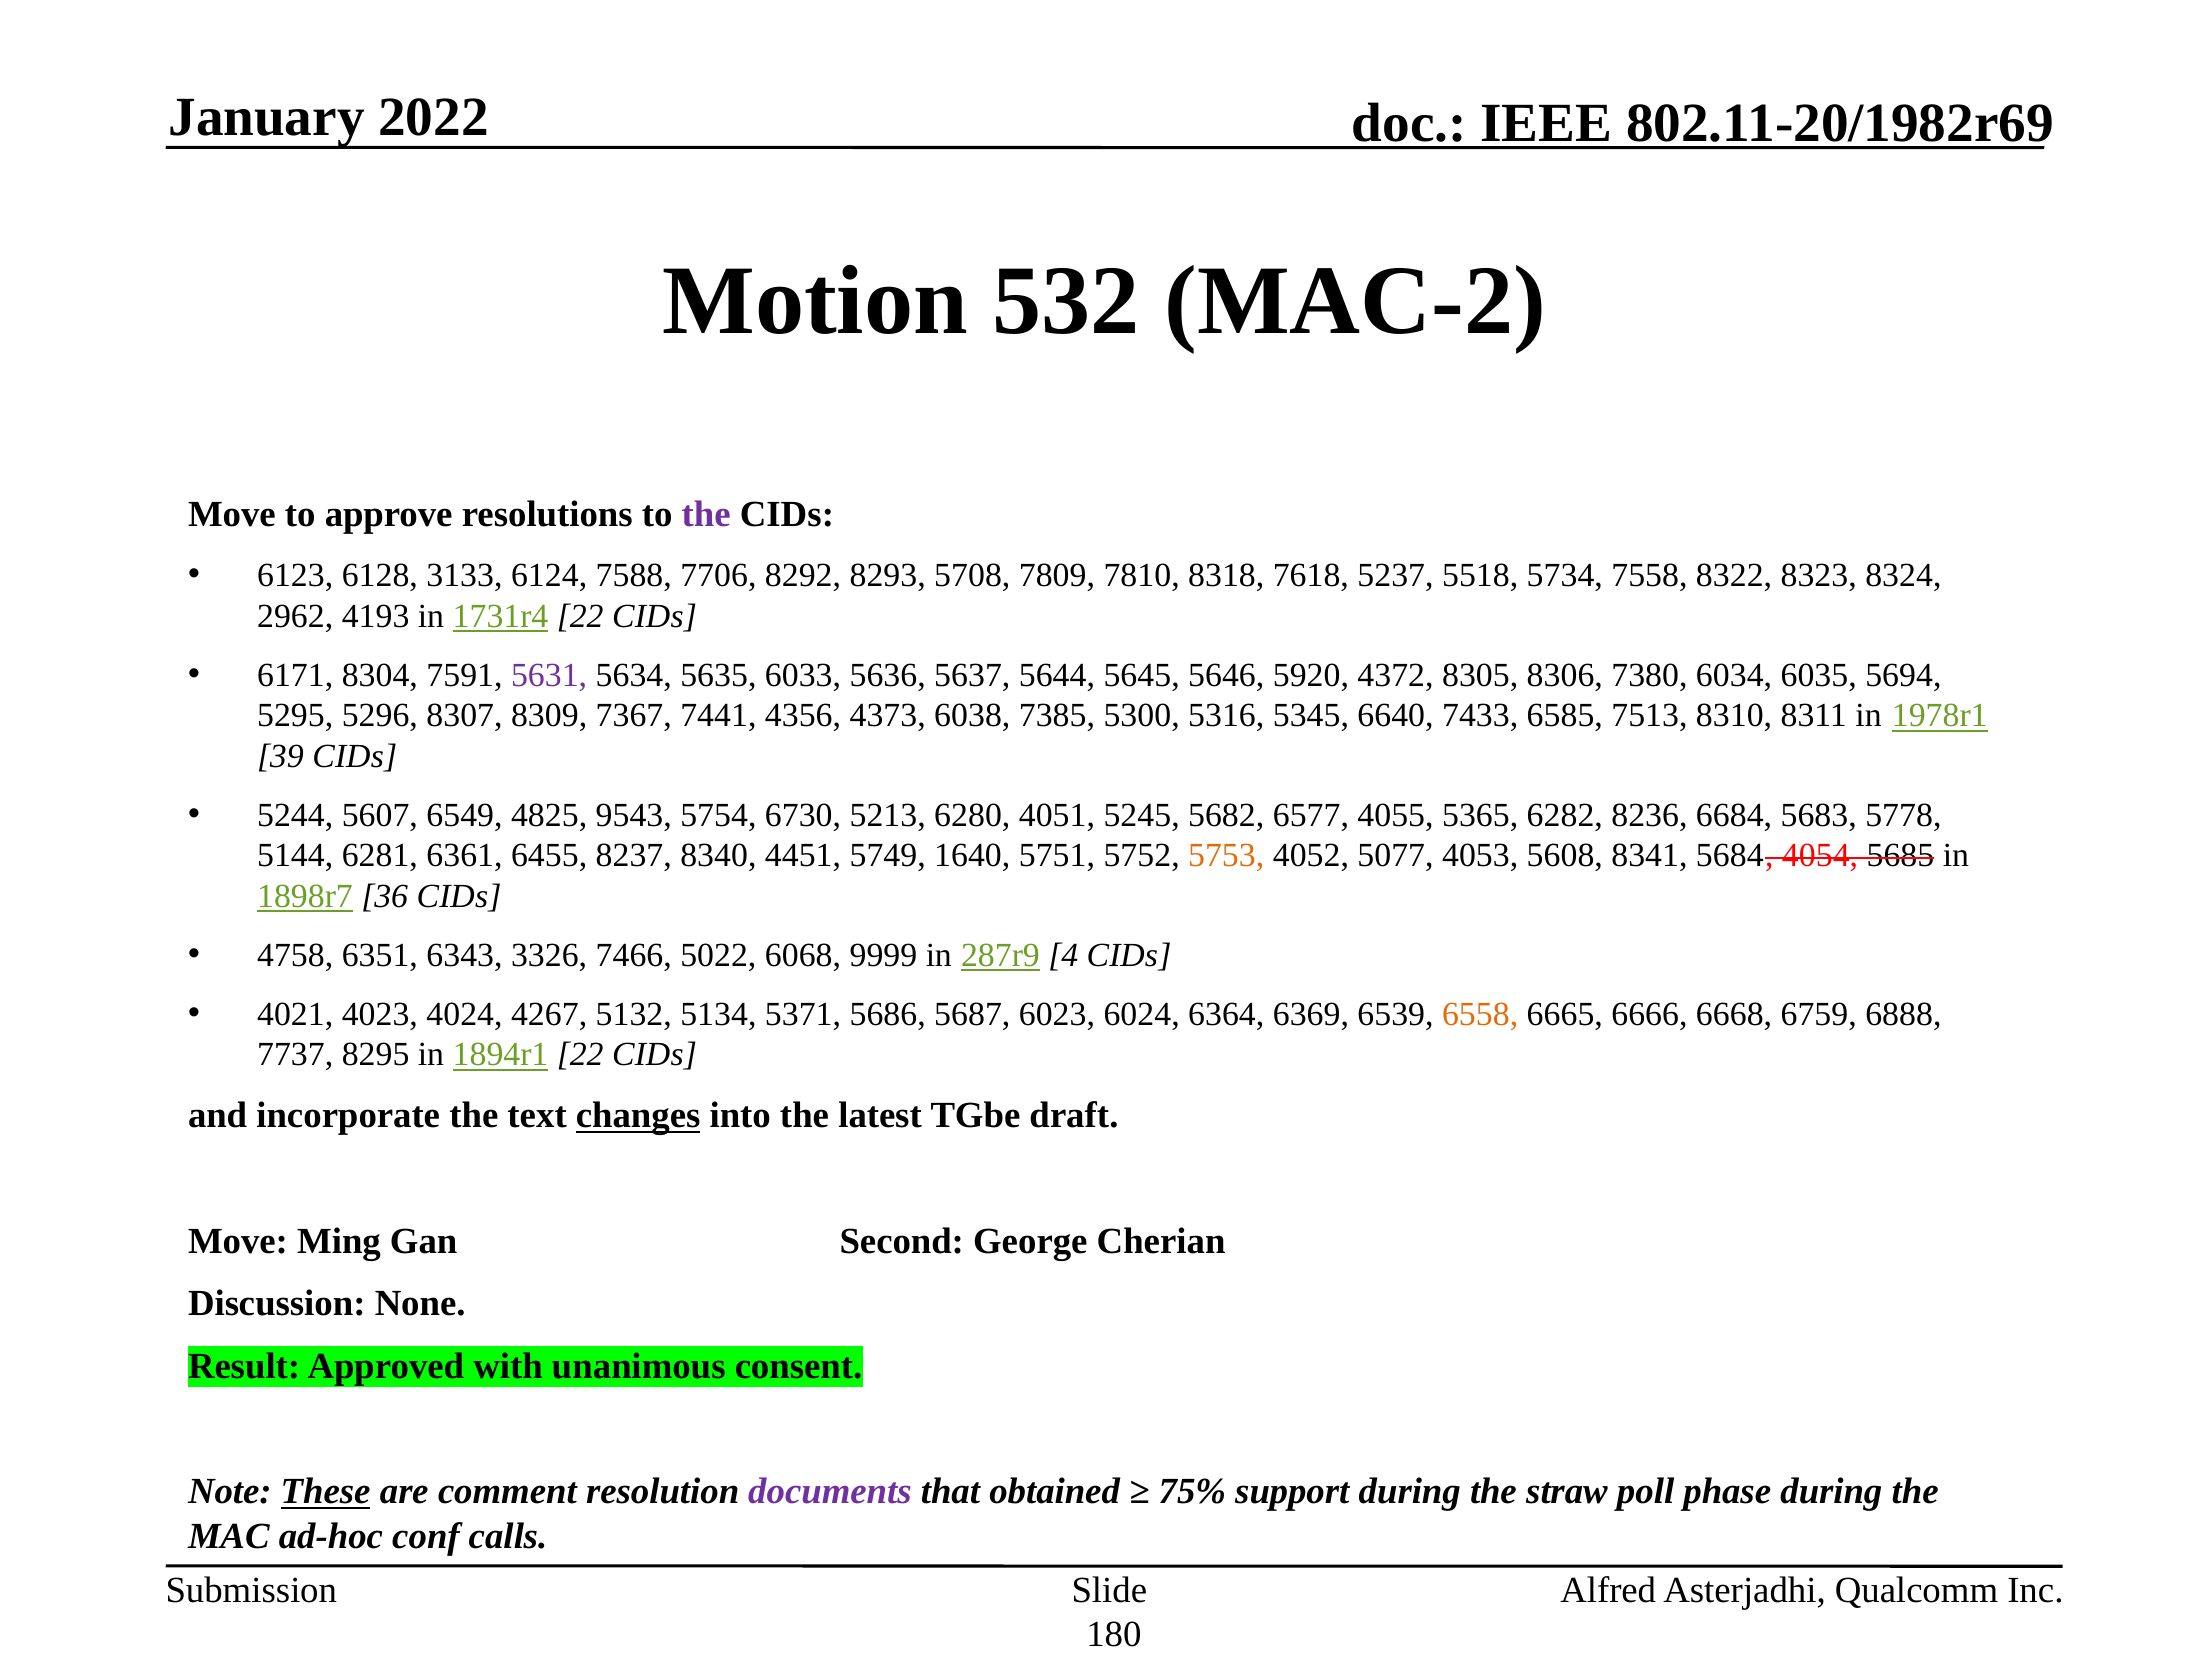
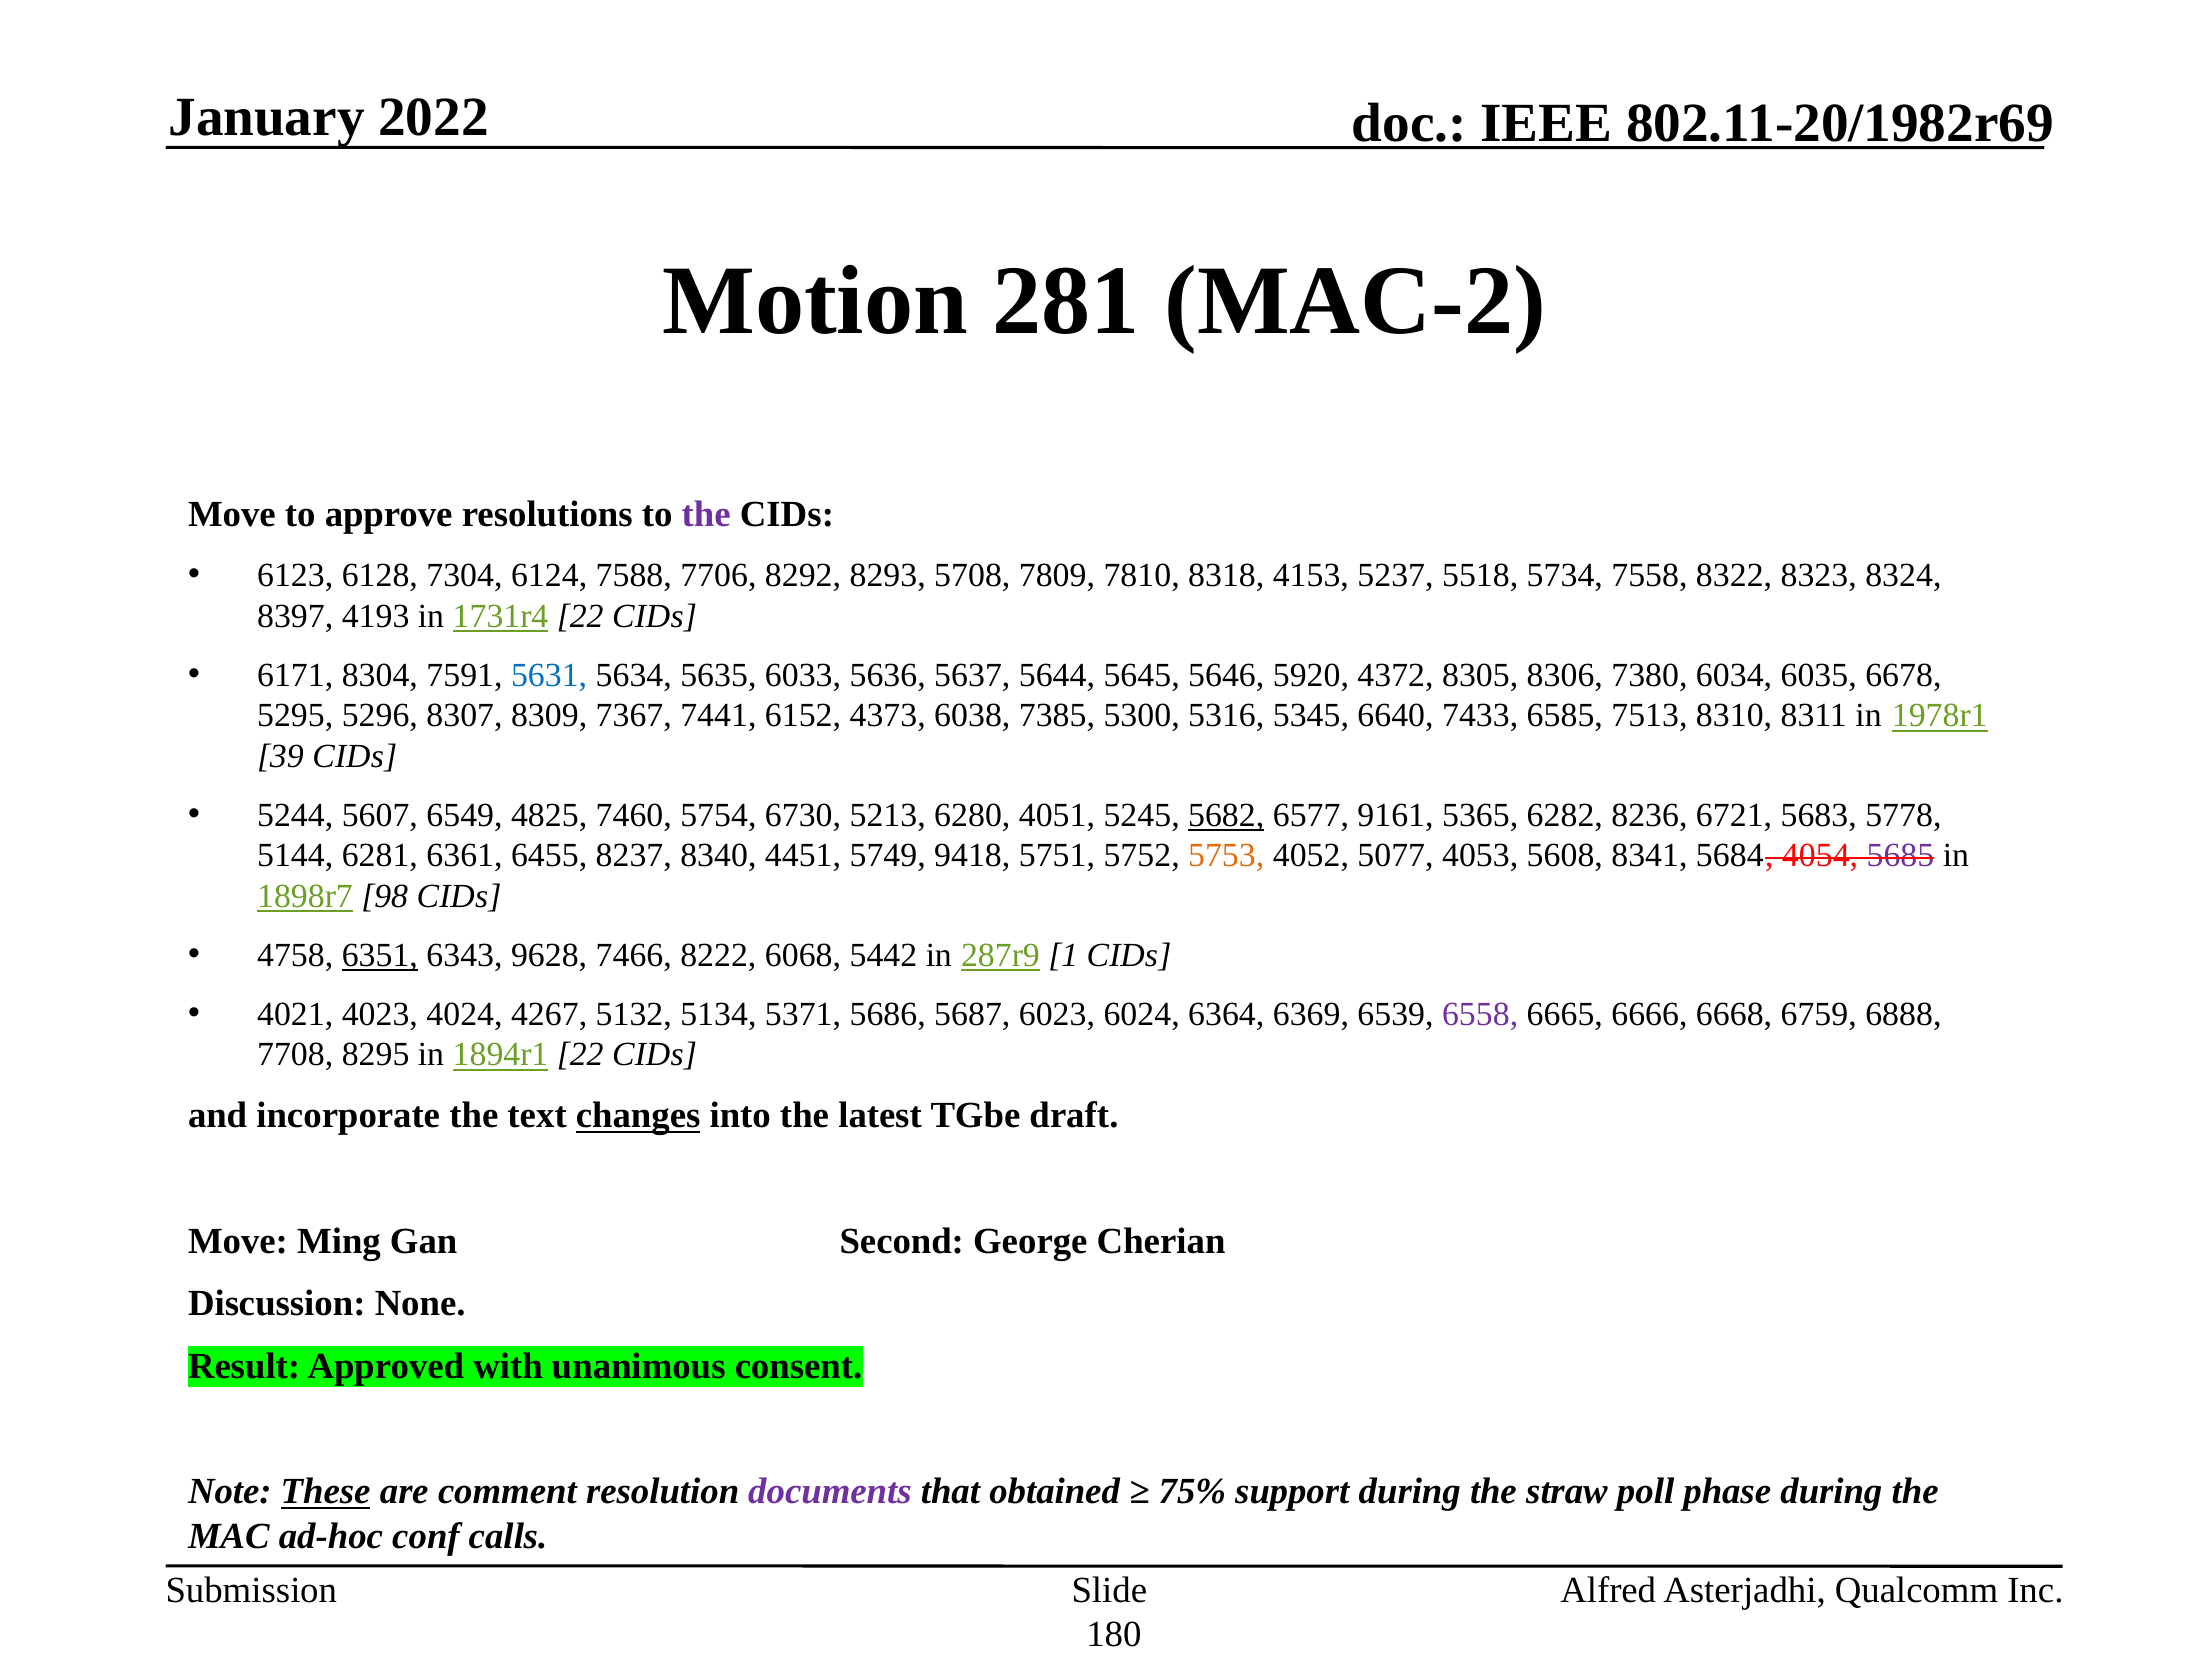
532: 532 -> 281
3133: 3133 -> 7304
7618: 7618 -> 4153
2962: 2962 -> 8397
5631 colour: purple -> blue
5694: 5694 -> 6678
4356: 4356 -> 6152
9543: 9543 -> 7460
5682 underline: none -> present
4055: 4055 -> 9161
6684: 6684 -> 6721
1640: 1640 -> 9418
5685 colour: black -> purple
36: 36 -> 98
6351 underline: none -> present
3326: 3326 -> 9628
5022: 5022 -> 8222
9999: 9999 -> 5442
4: 4 -> 1
6558 colour: orange -> purple
7737: 7737 -> 7708
